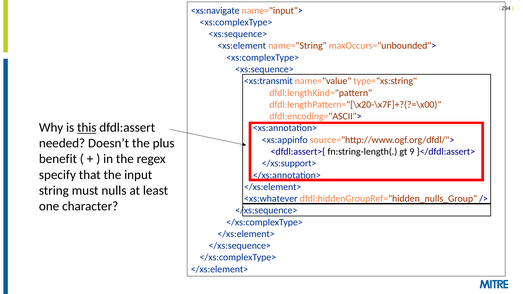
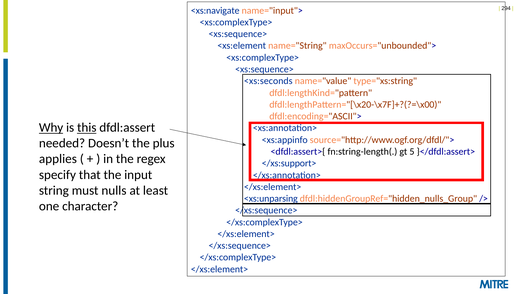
<xs:transmit: <xs:transmit -> <xs:seconds
Why underline: none -> present
9: 9 -> 5
benefit: benefit -> applies
<xs:whatever: <xs:whatever -> <xs:unparsing
